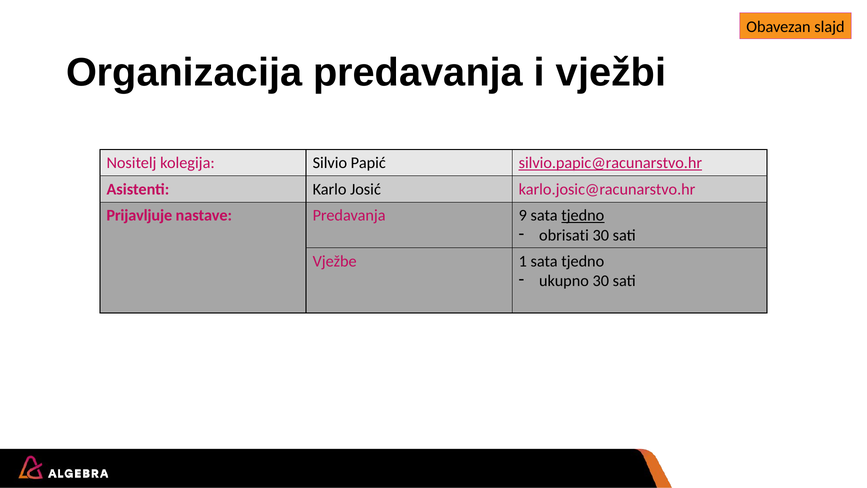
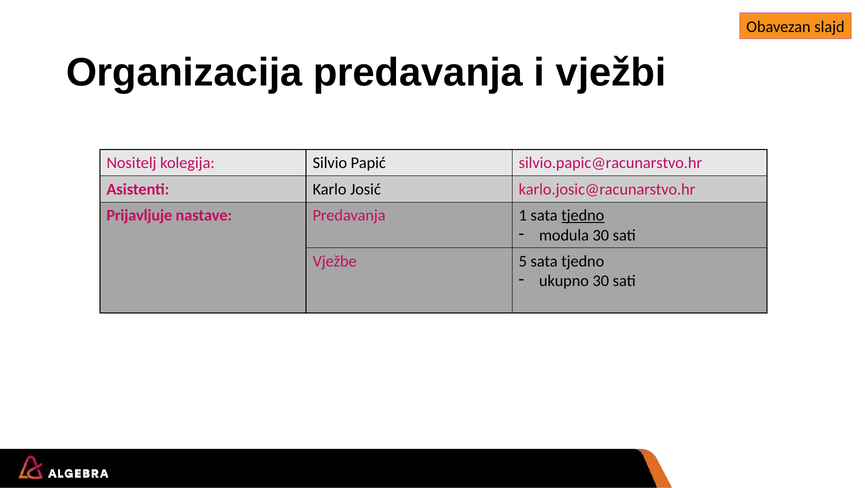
silvio.papic@racunarstvo.hr underline: present -> none
9: 9 -> 1
obrisati: obrisati -> modula
1: 1 -> 5
